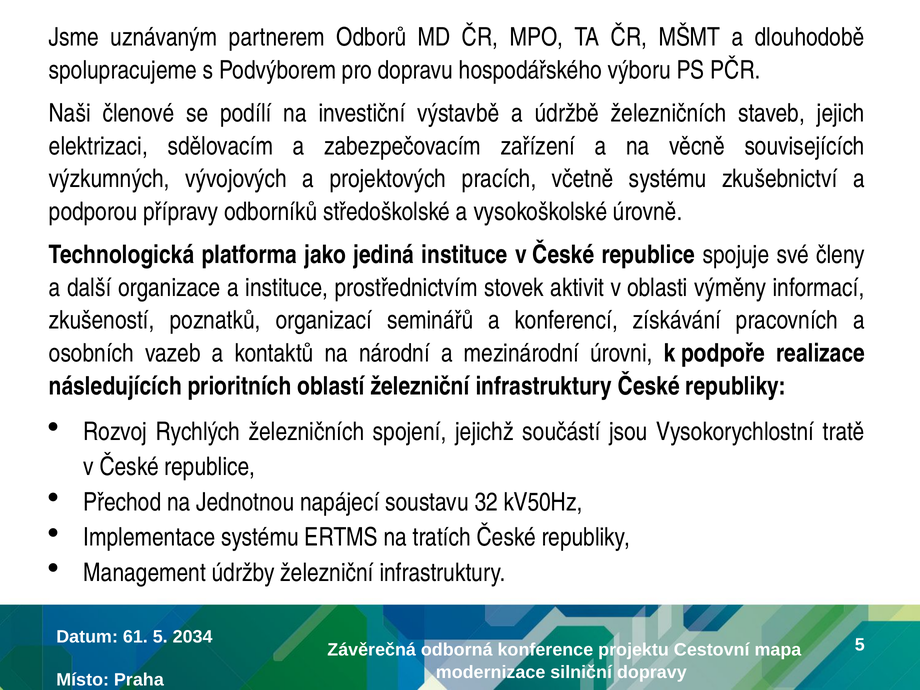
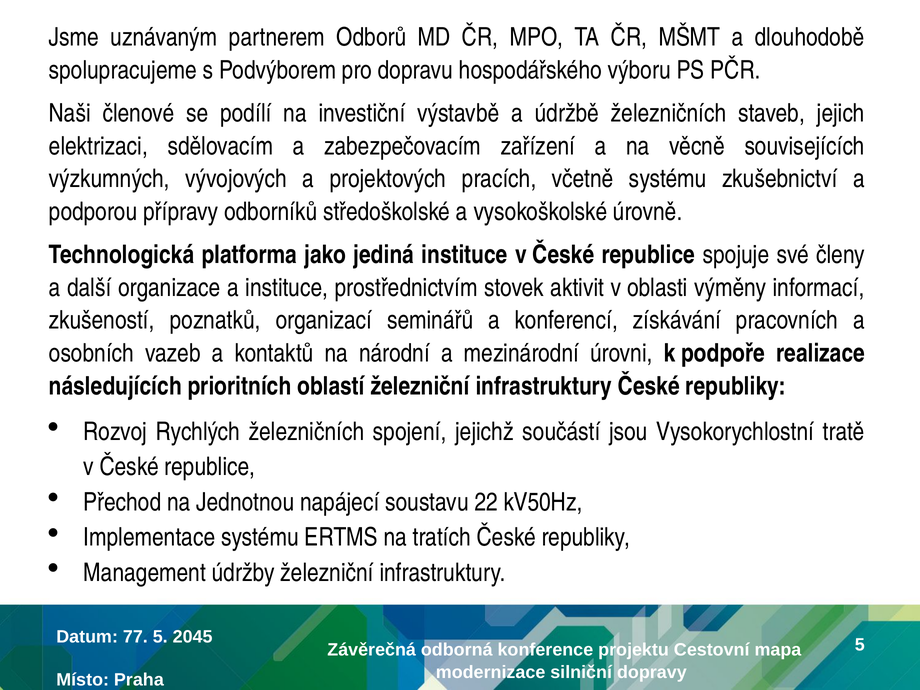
32: 32 -> 22
61: 61 -> 77
2034: 2034 -> 2045
